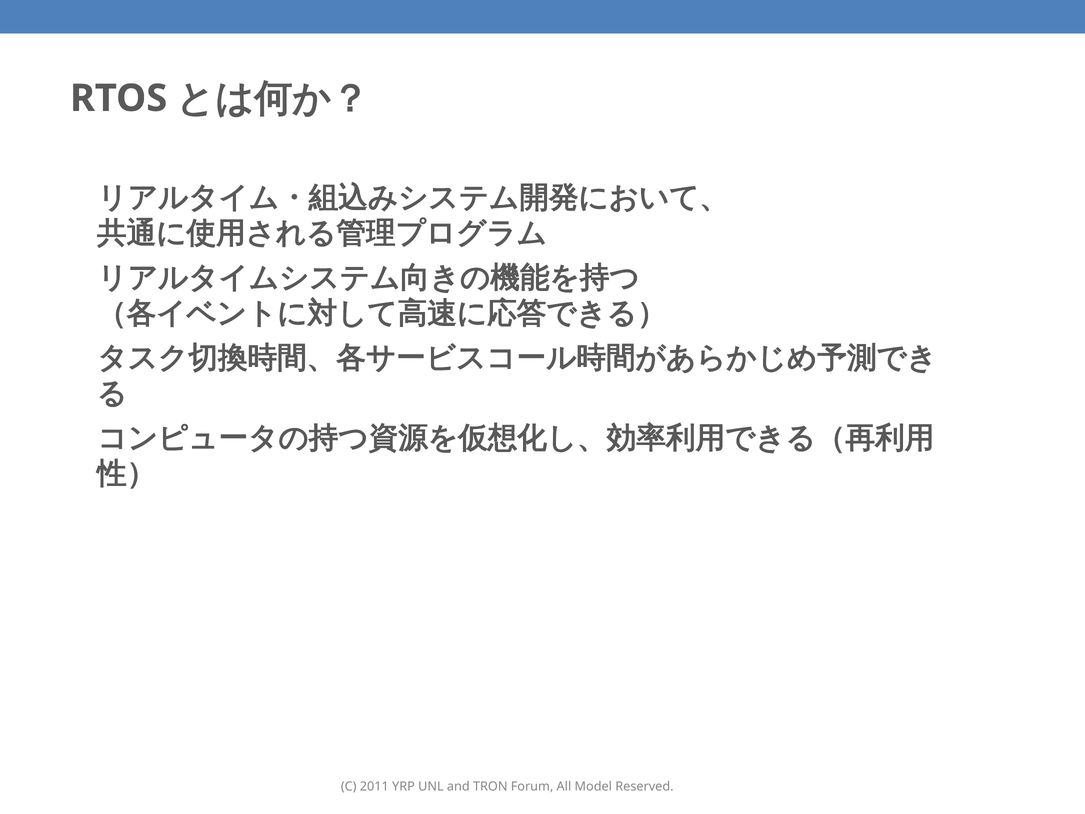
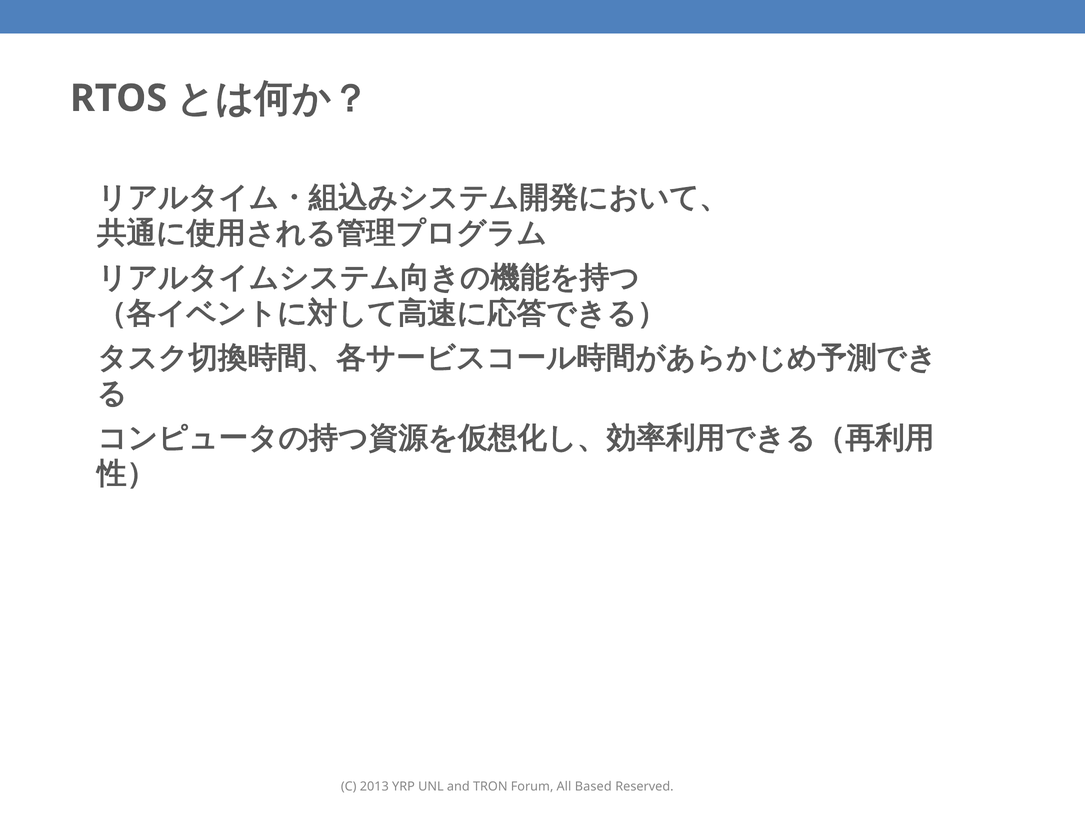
2011: 2011 -> 2013
Model: Model -> Based
